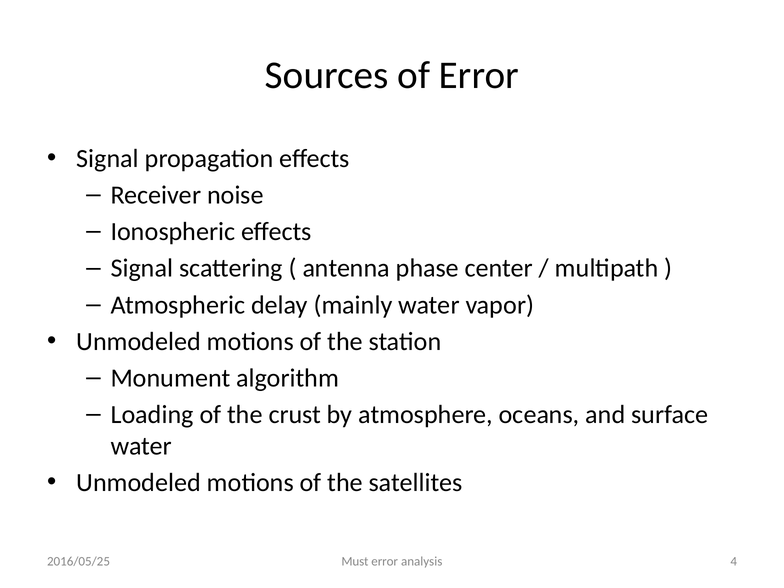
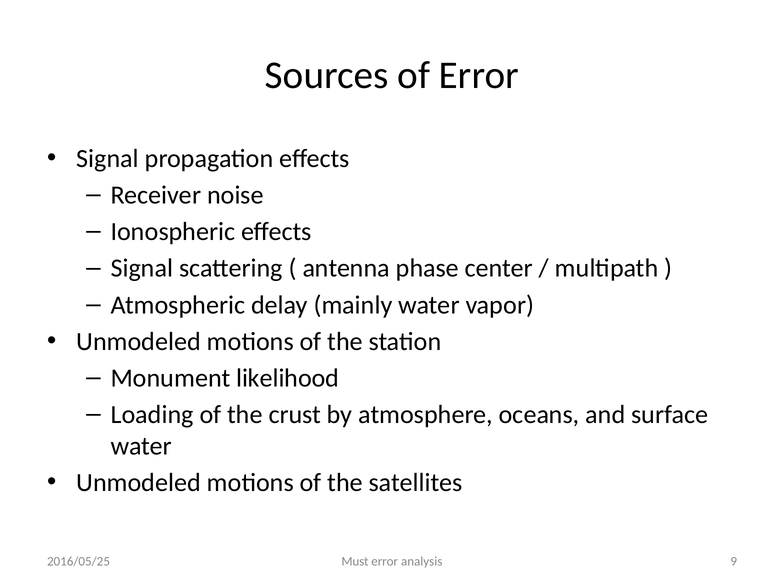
algorithm: algorithm -> likelihood
4: 4 -> 9
